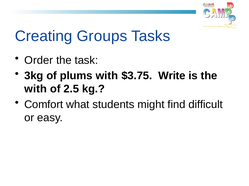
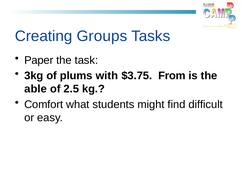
Order: Order -> Paper
Write: Write -> From
with at (36, 89): with -> able
